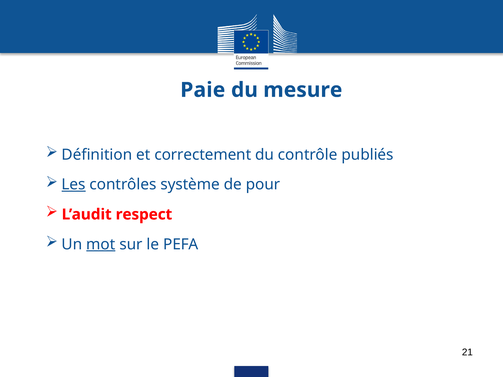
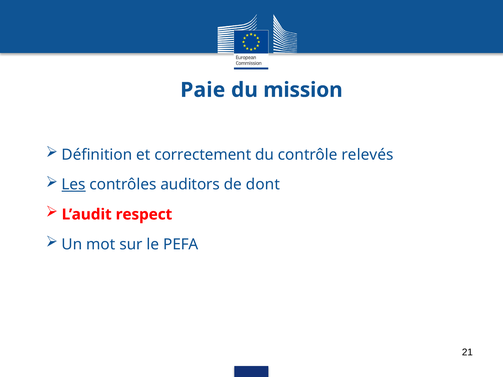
mesure: mesure -> mission
publiés: publiés -> relevés
système: système -> auditors
pour: pour -> dont
mot underline: present -> none
